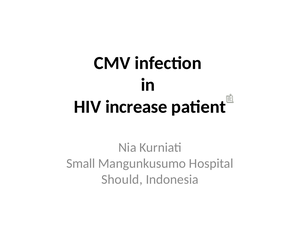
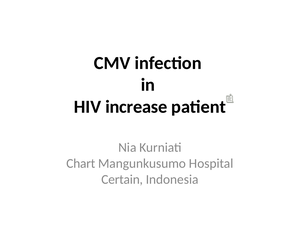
Small: Small -> Chart
Should: Should -> Certain
